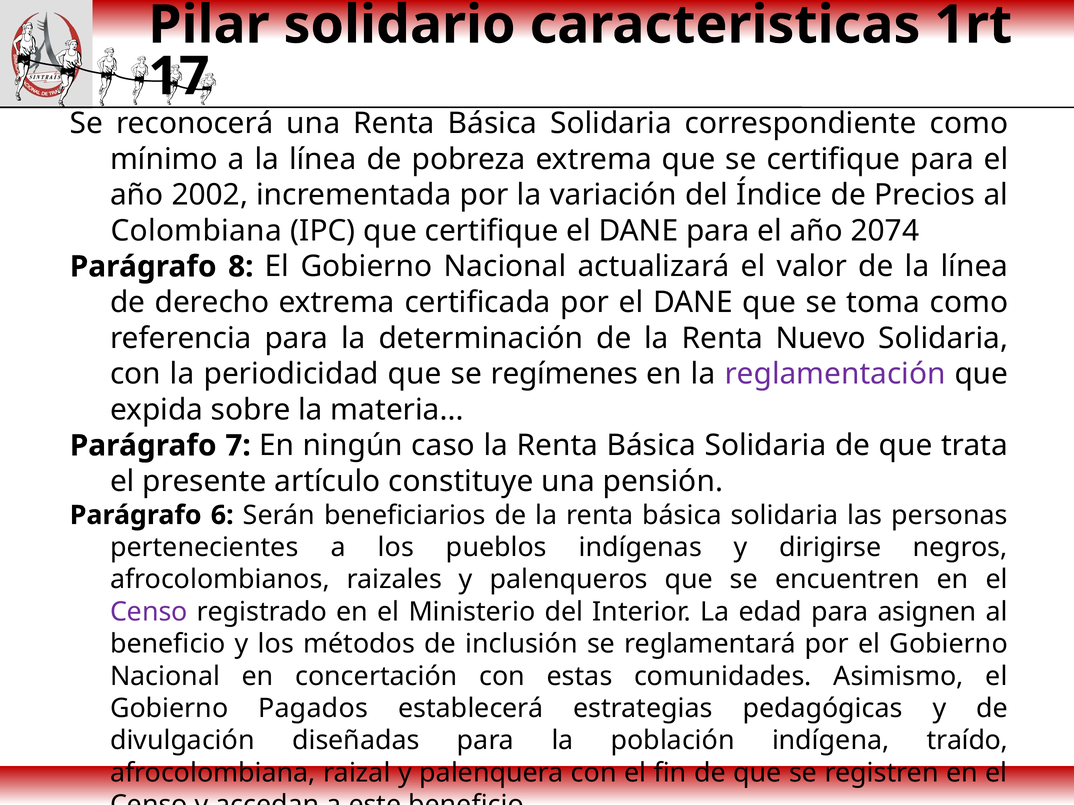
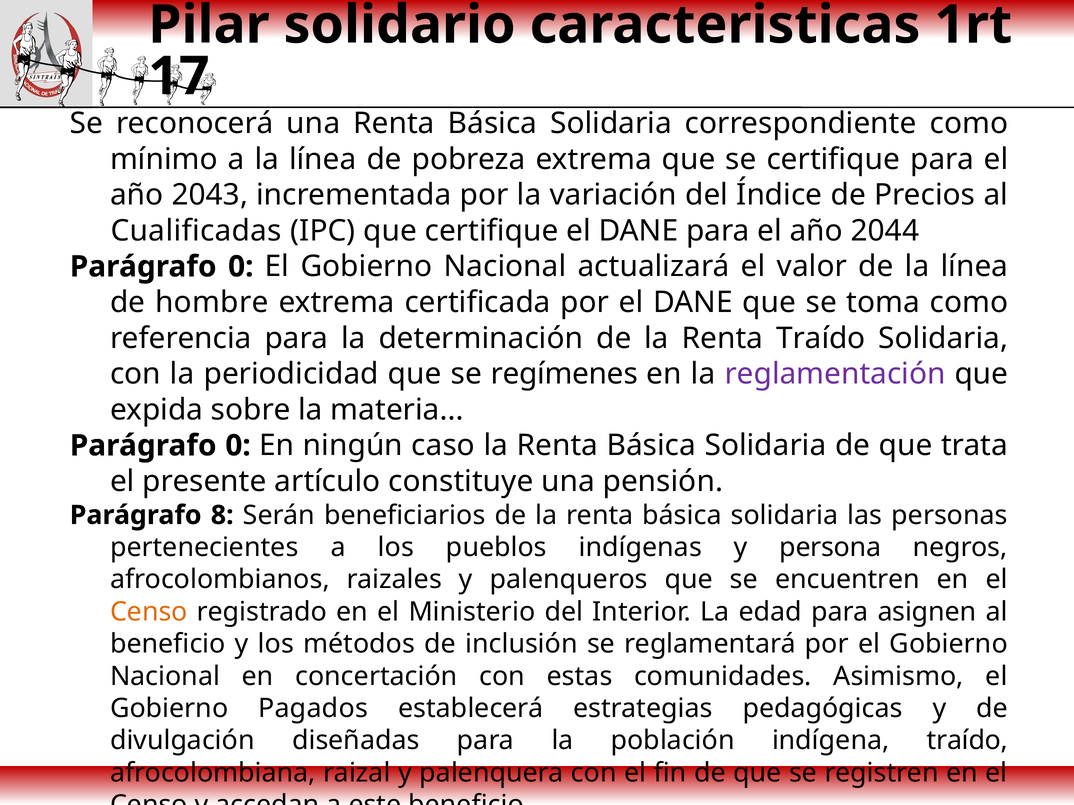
2002: 2002 -> 2043
Colombiana: Colombiana -> Cualificadas
2074: 2074 -> 2044
8 at (241, 267): 8 -> 0
derecho: derecho -> hombre
Renta Nuevo: Nuevo -> Traído
7 at (238, 446): 7 -> 0
6: 6 -> 8
dirigirse: dirigirse -> persona
Censo at (149, 612) colour: purple -> orange
